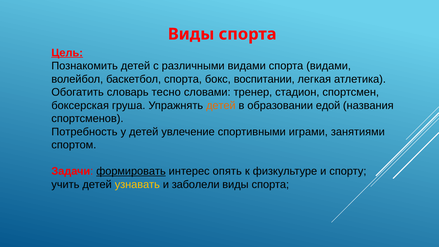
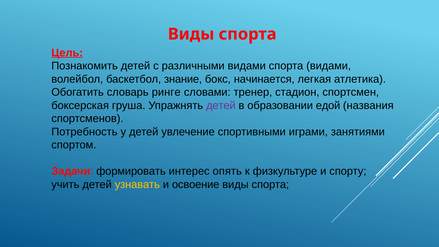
баскетбол спорта: спорта -> знание
воспитании: воспитании -> начинается
тесно: тесно -> ринге
детей at (221, 105) colour: orange -> purple
формировать underline: present -> none
заболели: заболели -> освоение
